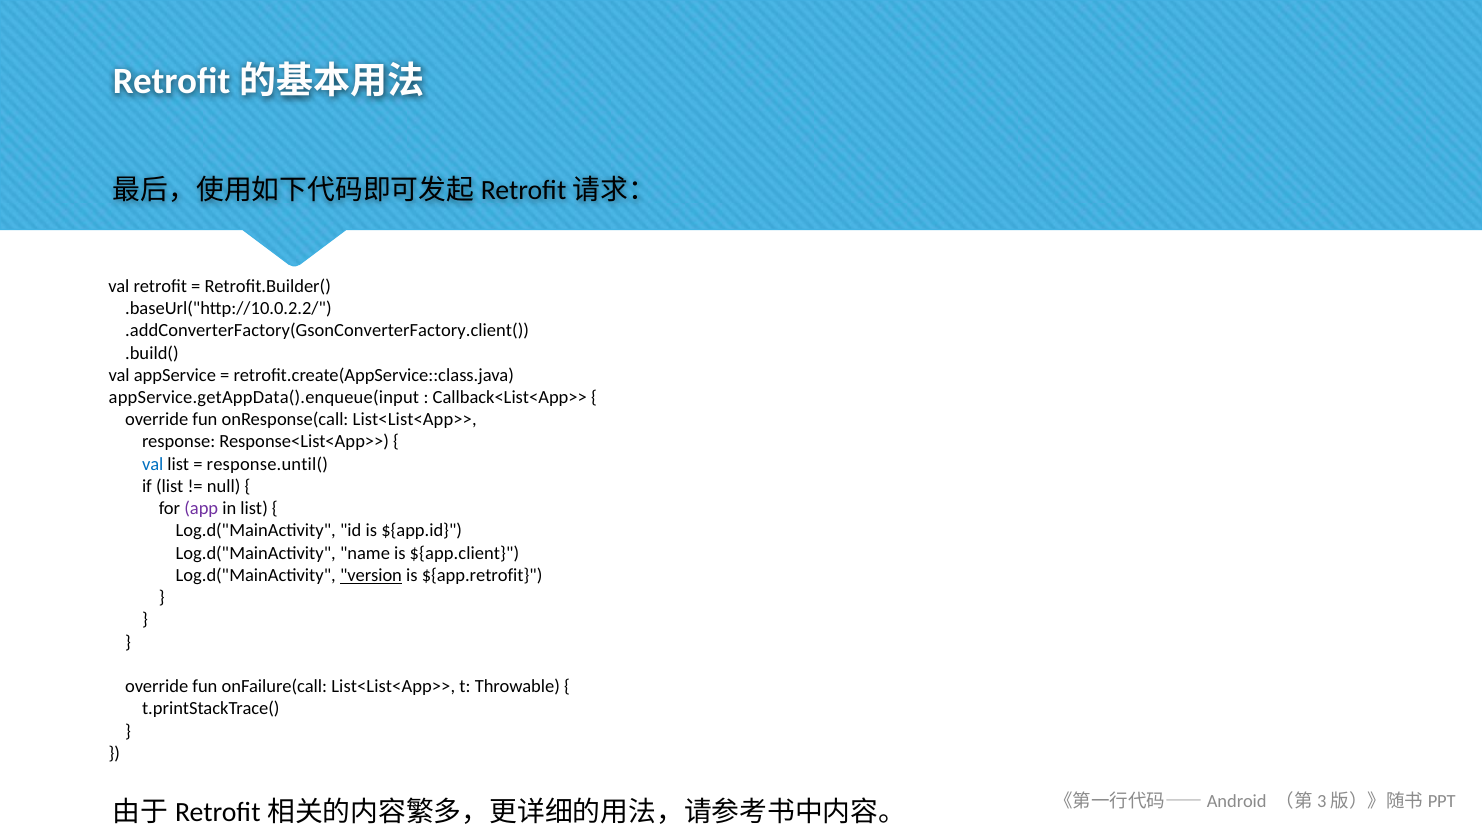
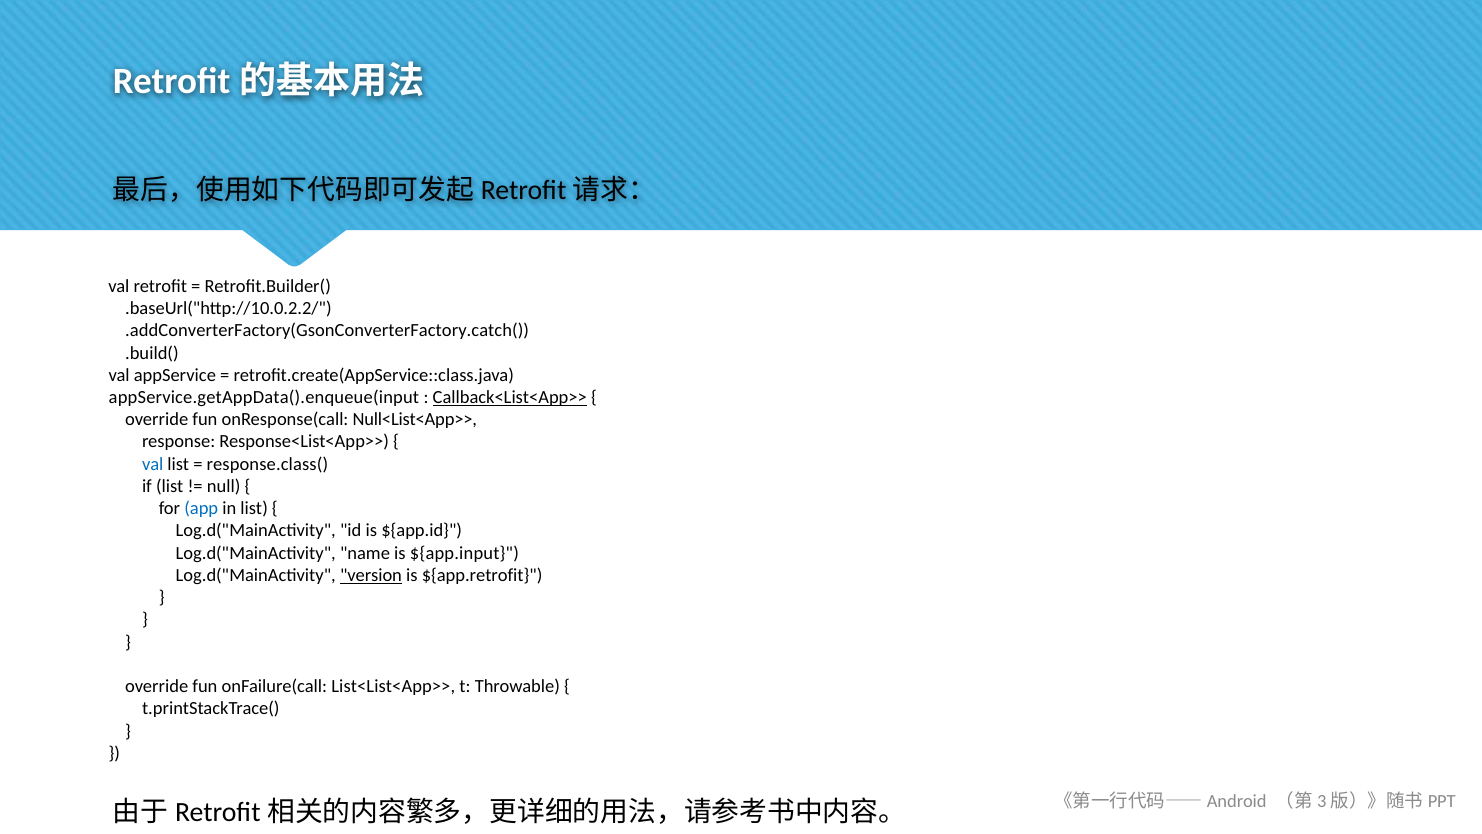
.addConverterFactory(GsonConverterFactory.client(: .addConverterFactory(GsonConverterFactory.client( -> .addConverterFactory(GsonConverterFactory.catch(
Callback<List<App>> underline: none -> present
onResponse(call List<List<App>>: List<List<App>> -> Null<List<App>>
response.until(: response.until( -> response.class(
app colour: purple -> blue
${app.client: ${app.client -> ${app.input
